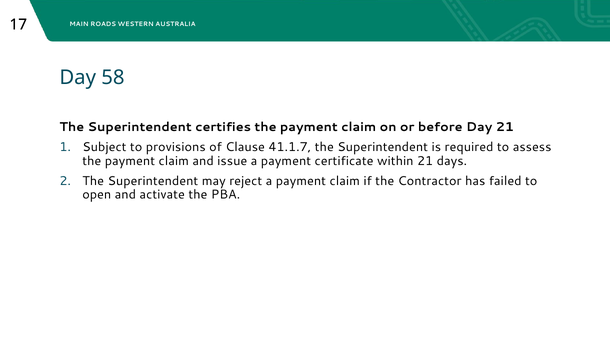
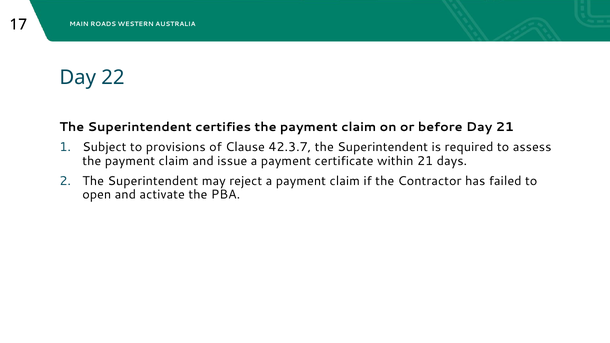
58: 58 -> 22
41.1.7: 41.1.7 -> 42.3.7
